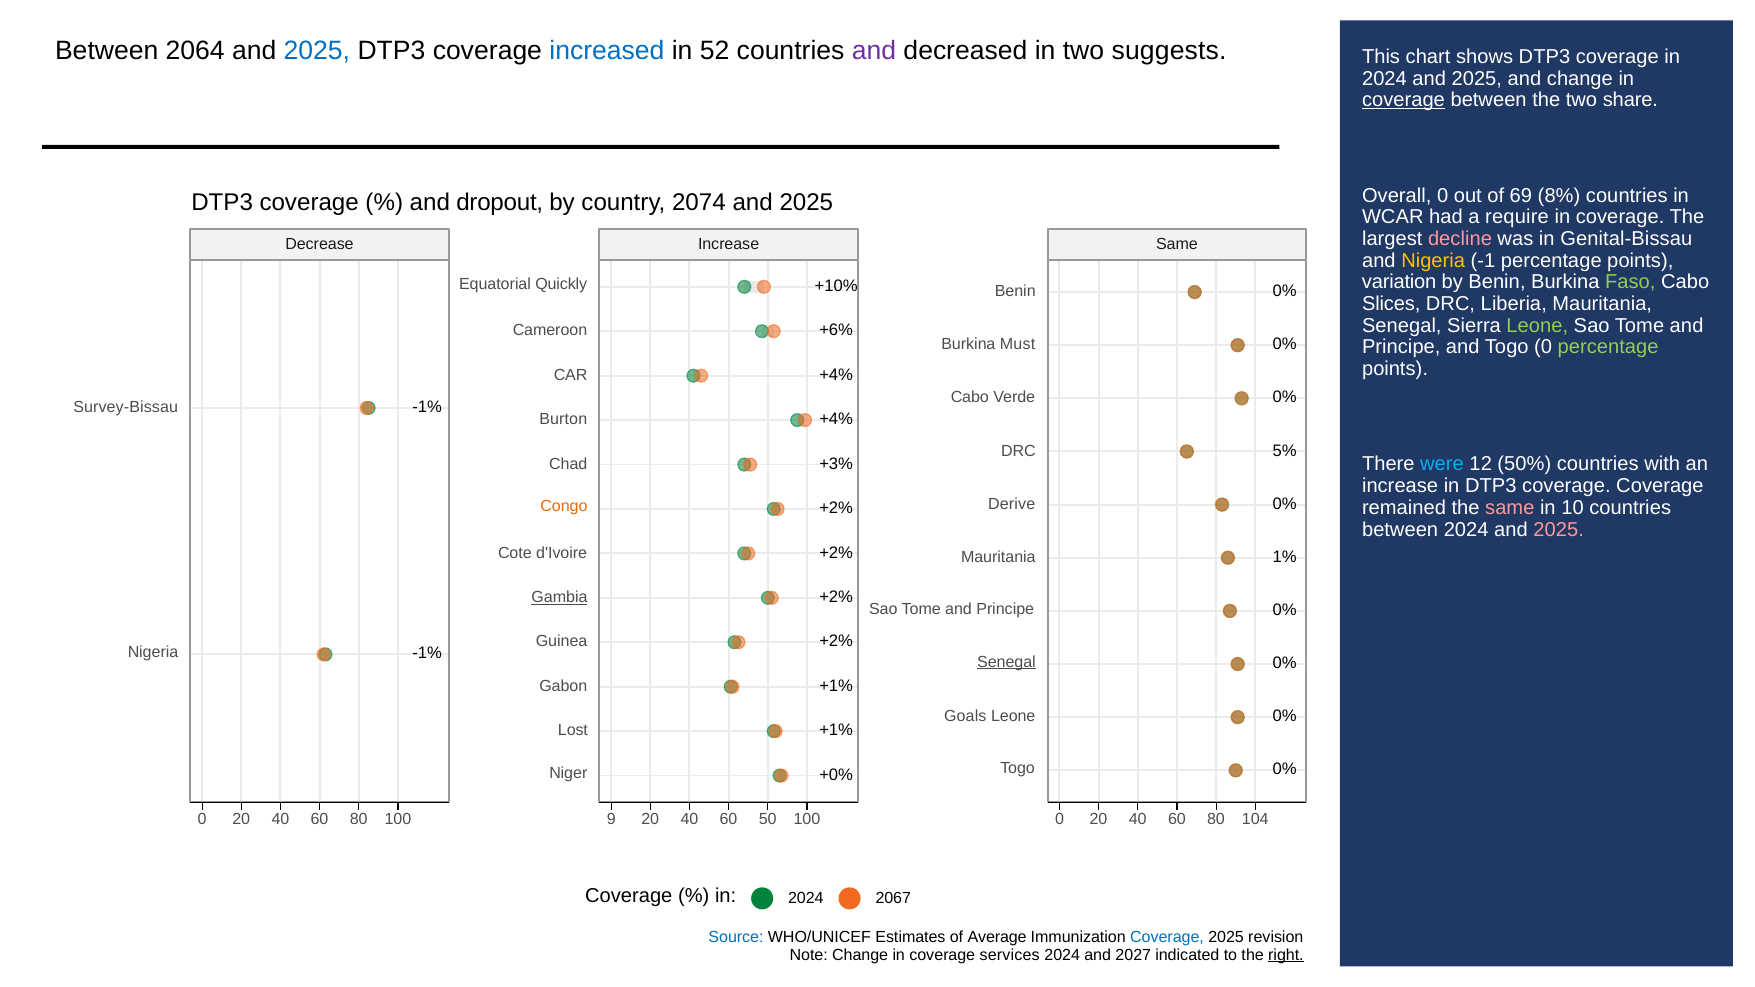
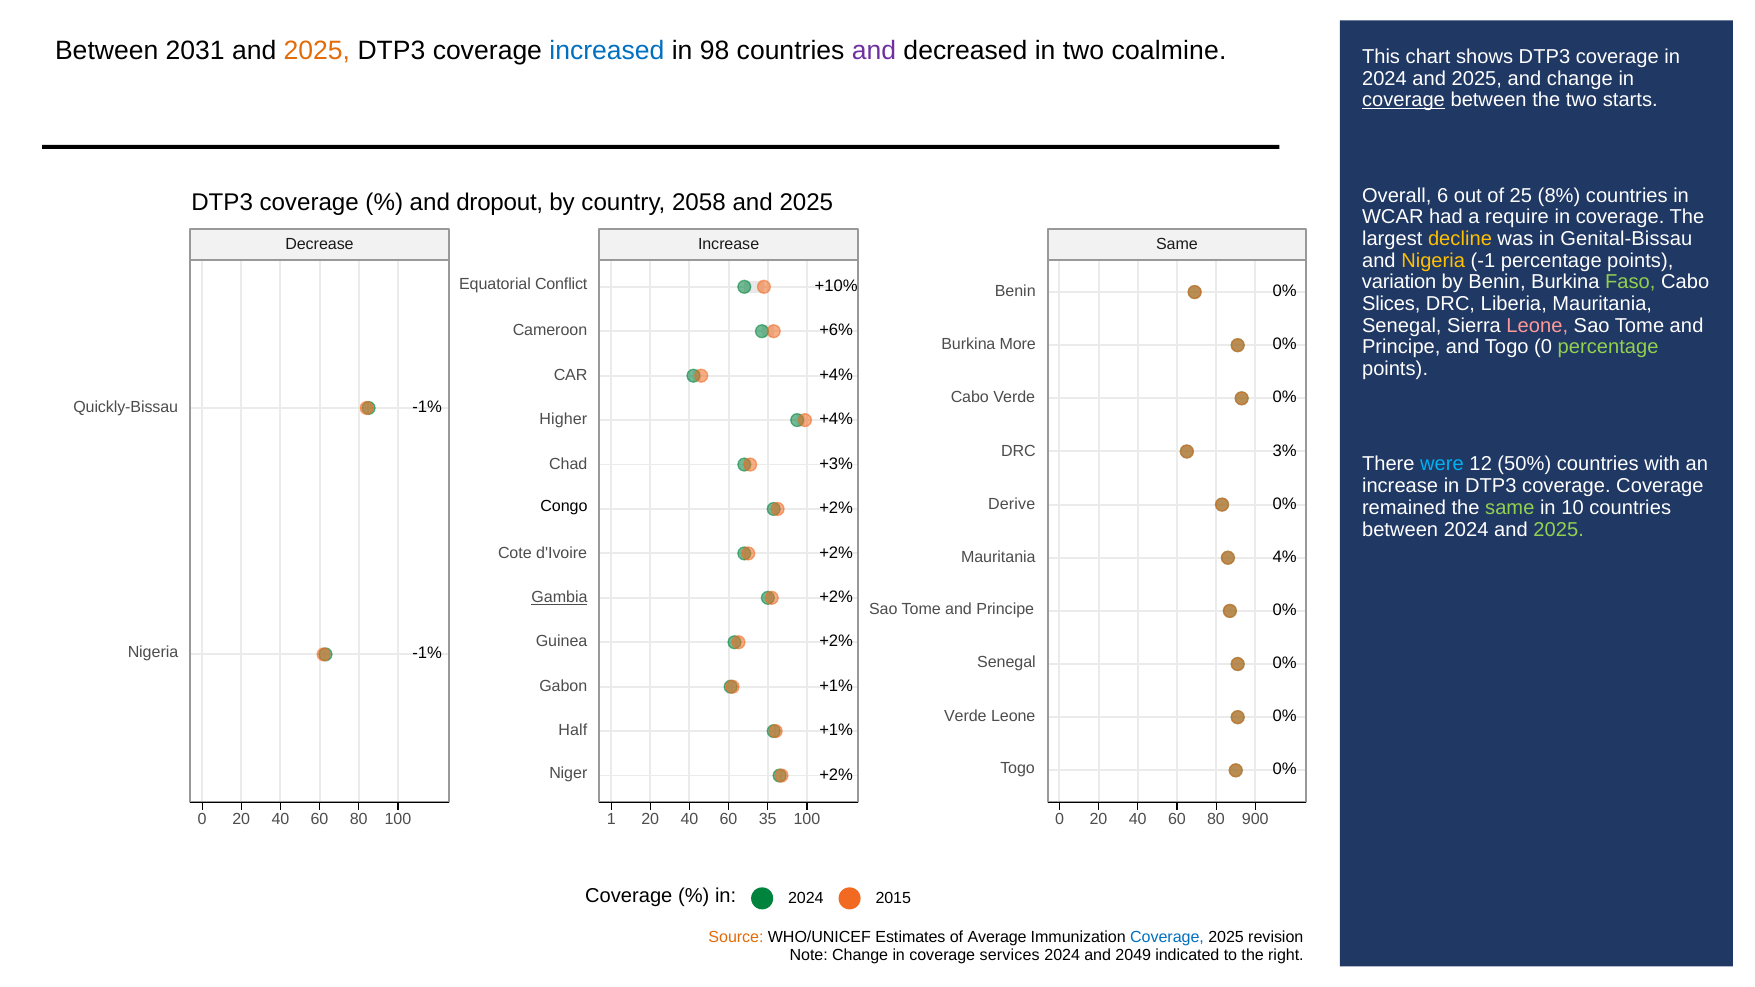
2064: 2064 -> 2031
2025 at (317, 51) colour: blue -> orange
52: 52 -> 98
suggests: suggests -> coalmine
share: share -> starts
Overall 0: 0 -> 6
69: 69 -> 25
2074: 2074 -> 2058
decline colour: pink -> yellow
Quickly: Quickly -> Conflict
Leone at (1537, 326) colour: light green -> pink
Must: Must -> More
Survey-Bissau: Survey-Bissau -> Quickly-Bissau
Burton: Burton -> Higher
5%: 5% -> 3%
same at (1510, 508) colour: pink -> light green
Congo colour: orange -> black
2025 at (1559, 529) colour: pink -> light green
1%: 1% -> 4%
Senegal at (1006, 662) underline: present -> none
Goals at (965, 717): Goals -> Verde
Lost: Lost -> Half
+0% at (836, 775): +0% -> +2%
9: 9 -> 1
50: 50 -> 35
104: 104 -> 900
2067: 2067 -> 2015
Source colour: blue -> orange
2027: 2027 -> 2049
right underline: present -> none
